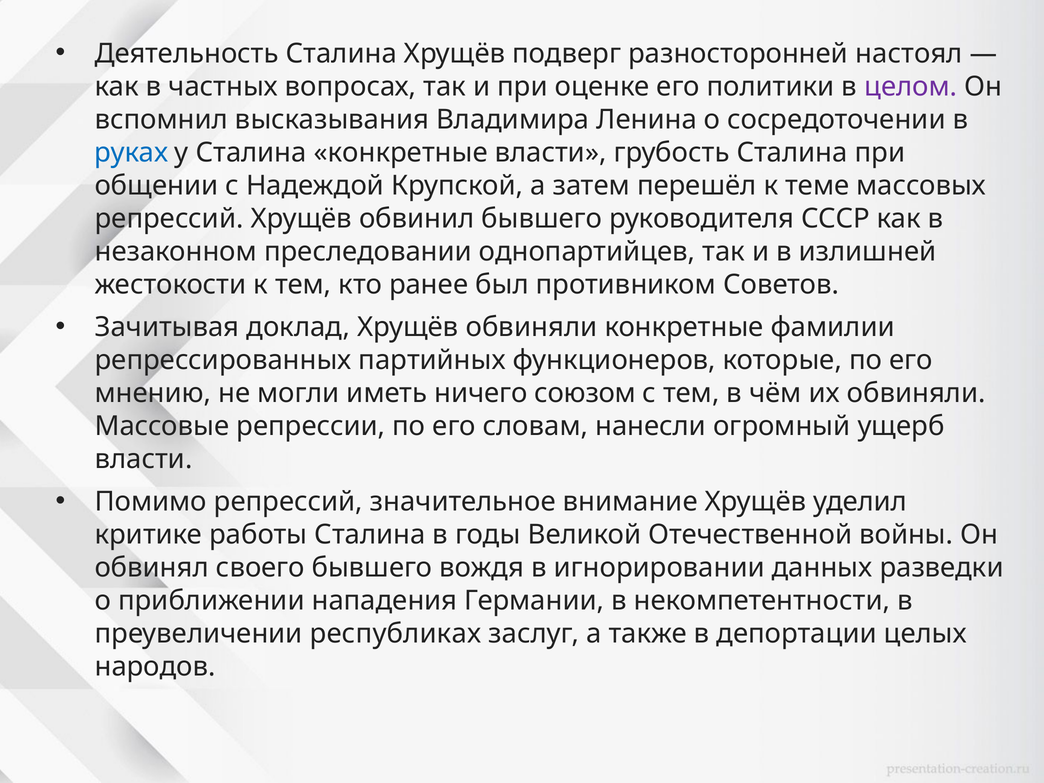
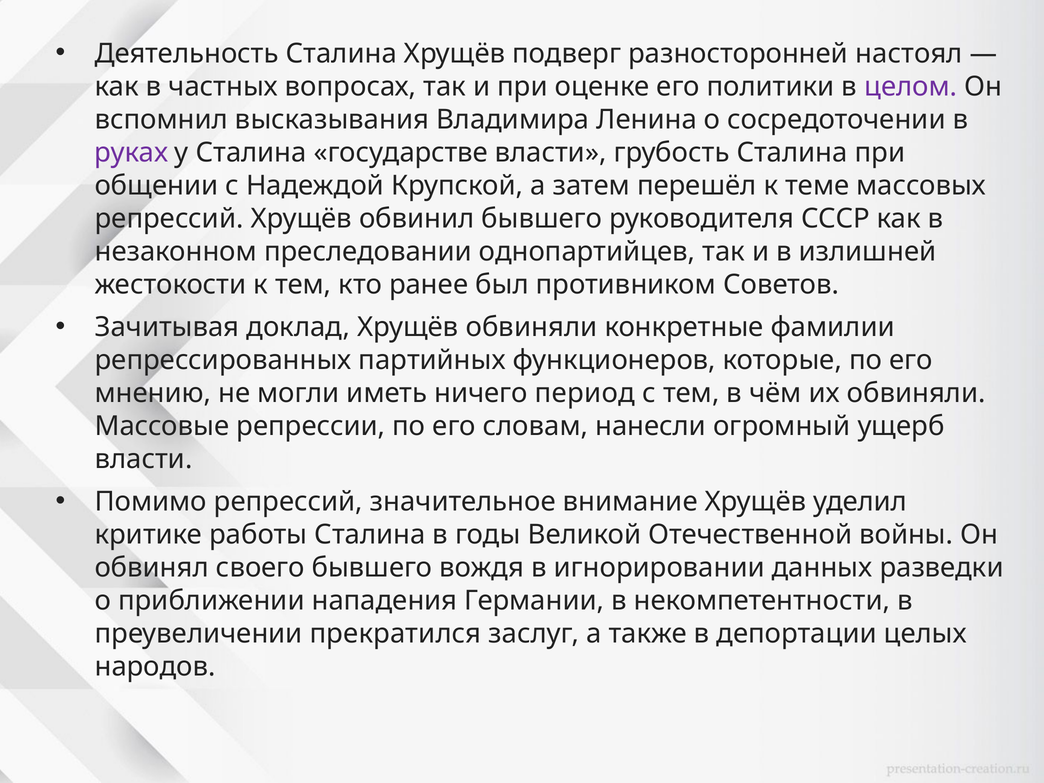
руках colour: blue -> purple
Сталина конкретные: конкретные -> государстве
союзом: союзом -> период
республиках: республиках -> прекратился
